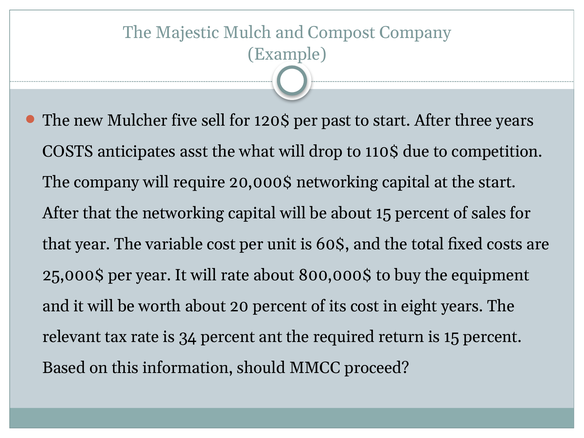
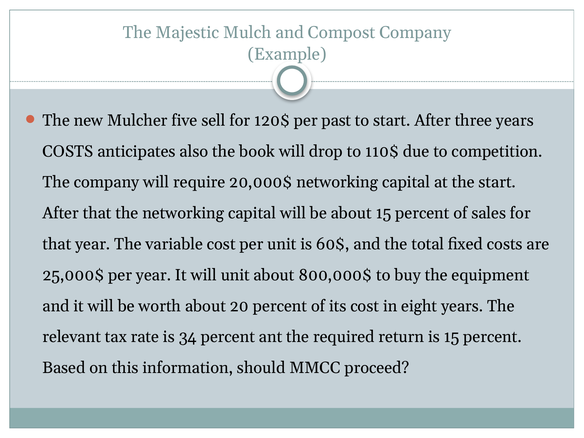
asst: asst -> also
what: what -> book
will rate: rate -> unit
